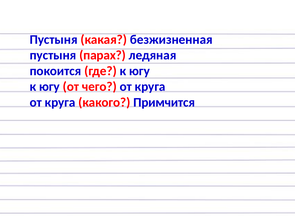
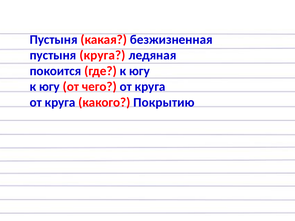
пустыня парах: парах -> круга
Примчится: Примчится -> Покрытию
